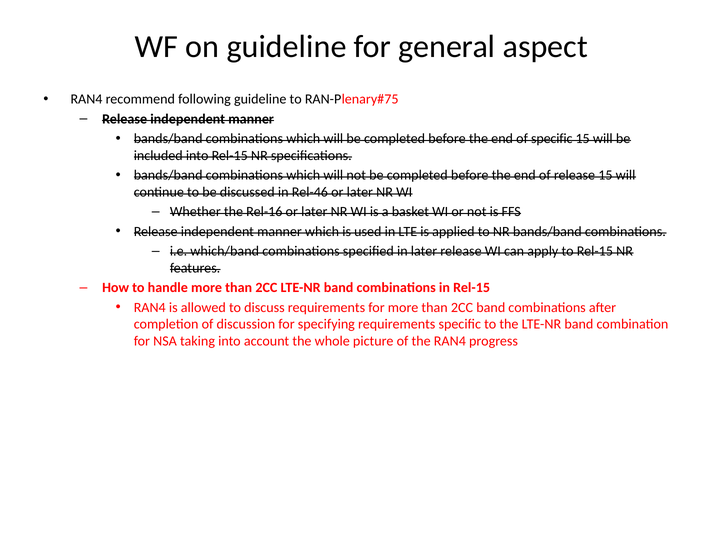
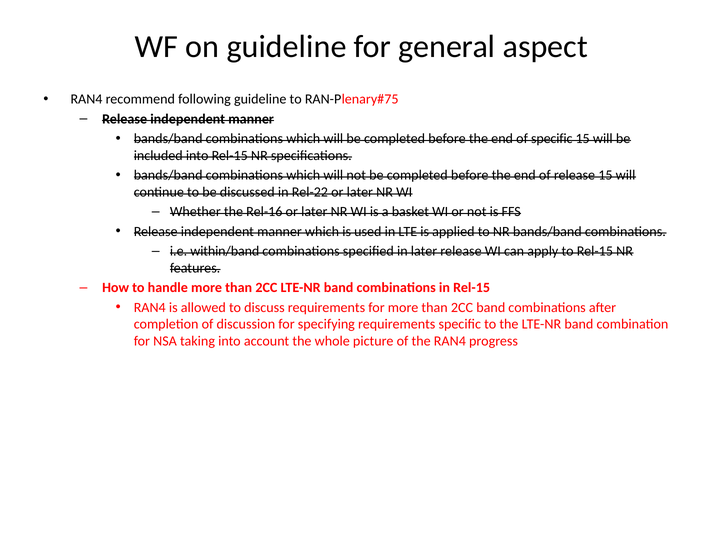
Rel-46: Rel-46 -> Rel-22
which/band: which/band -> within/band
